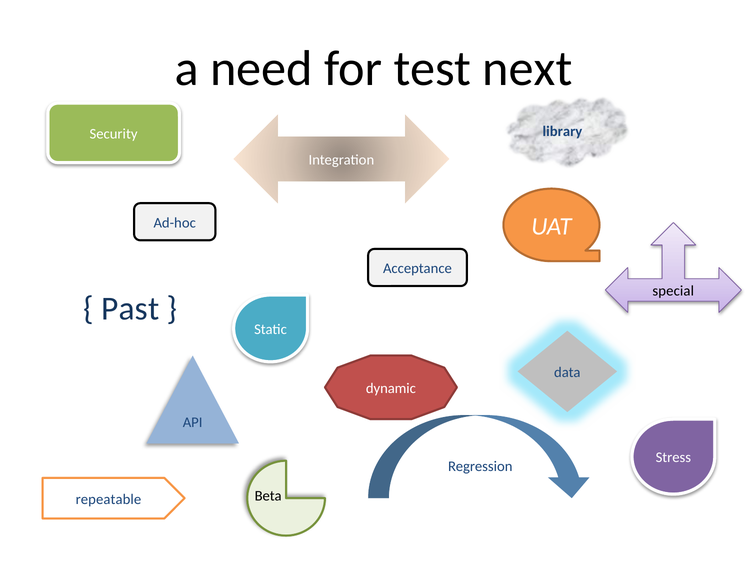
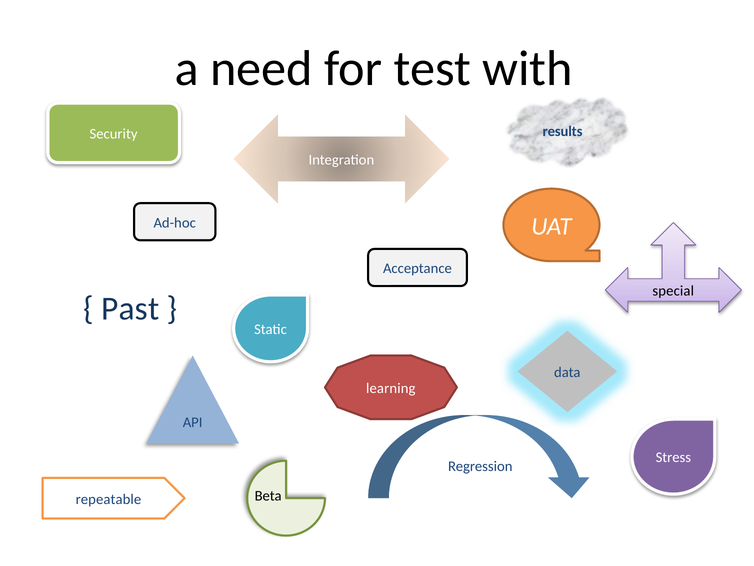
next: next -> with
library: library -> results
dynamic: dynamic -> learning
